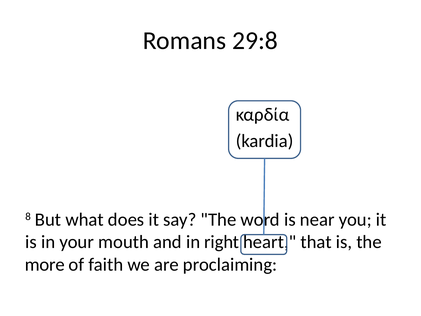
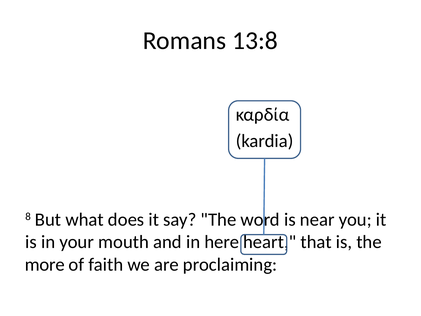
29:8: 29:8 -> 13:8
right: right -> here
